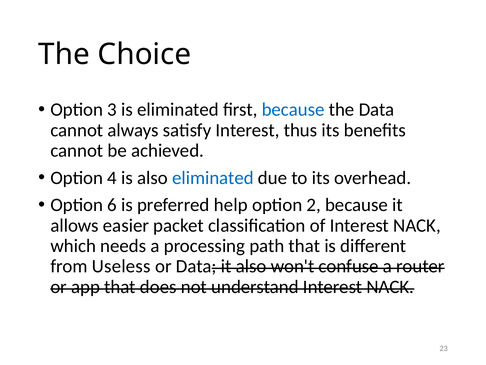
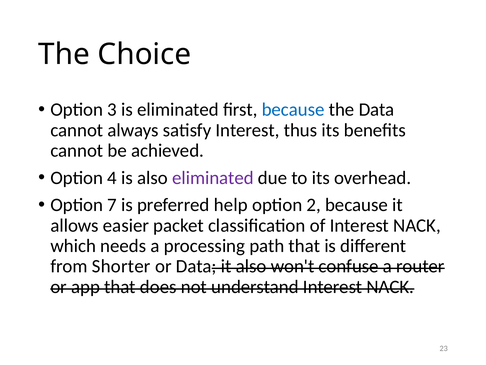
eliminated at (213, 178) colour: blue -> purple
6: 6 -> 7
Useless: Useless -> Shorter
